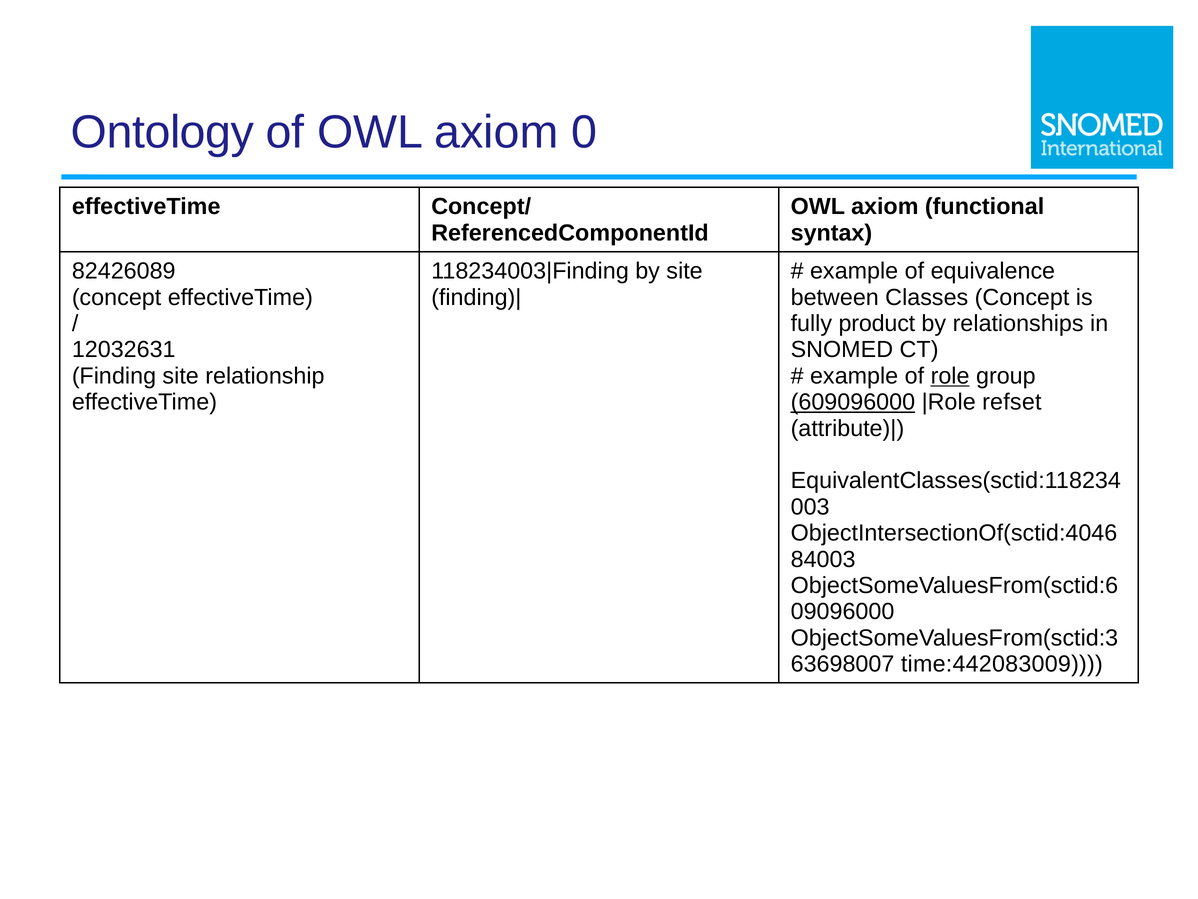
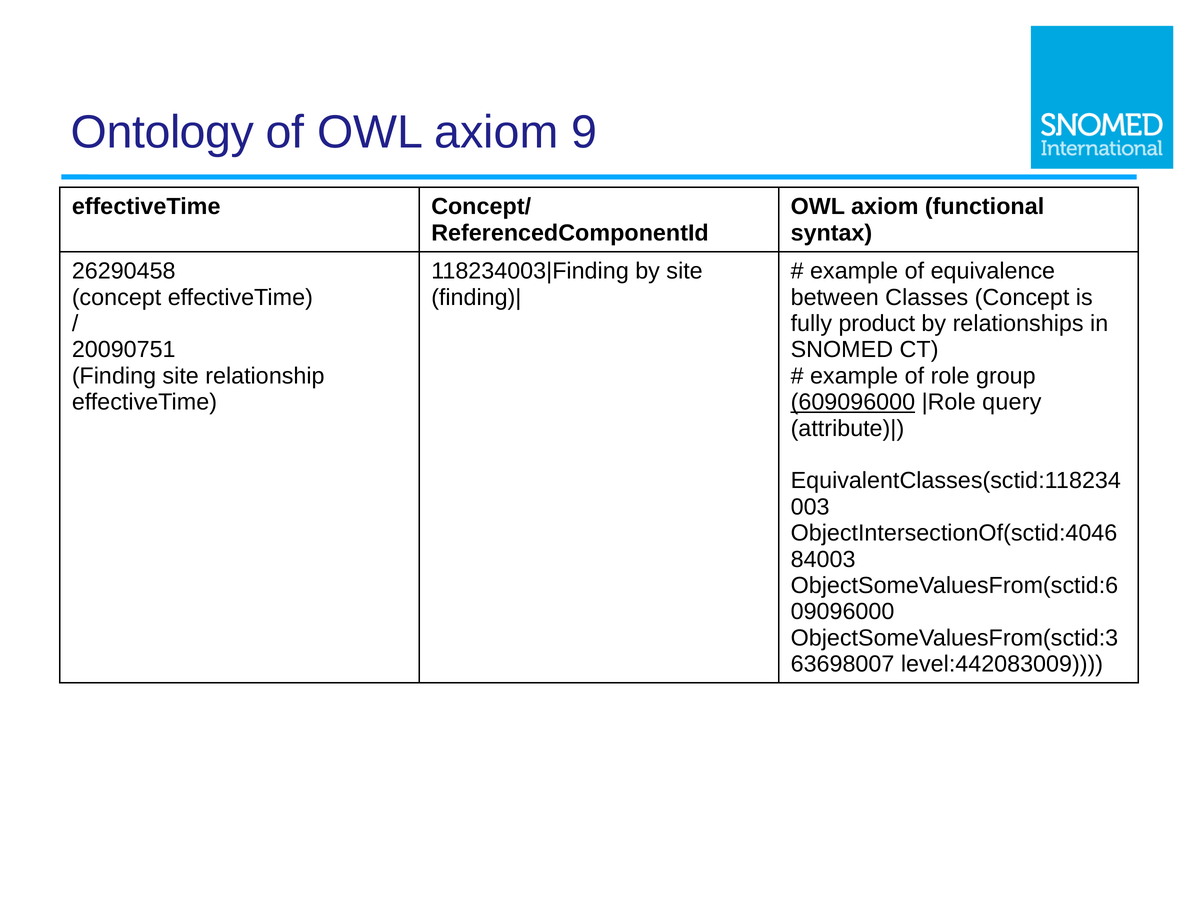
0: 0 -> 9
82426089: 82426089 -> 26290458
12032631: 12032631 -> 20090751
role underline: present -> none
refset: refset -> query
time:442083009: time:442083009 -> level:442083009
